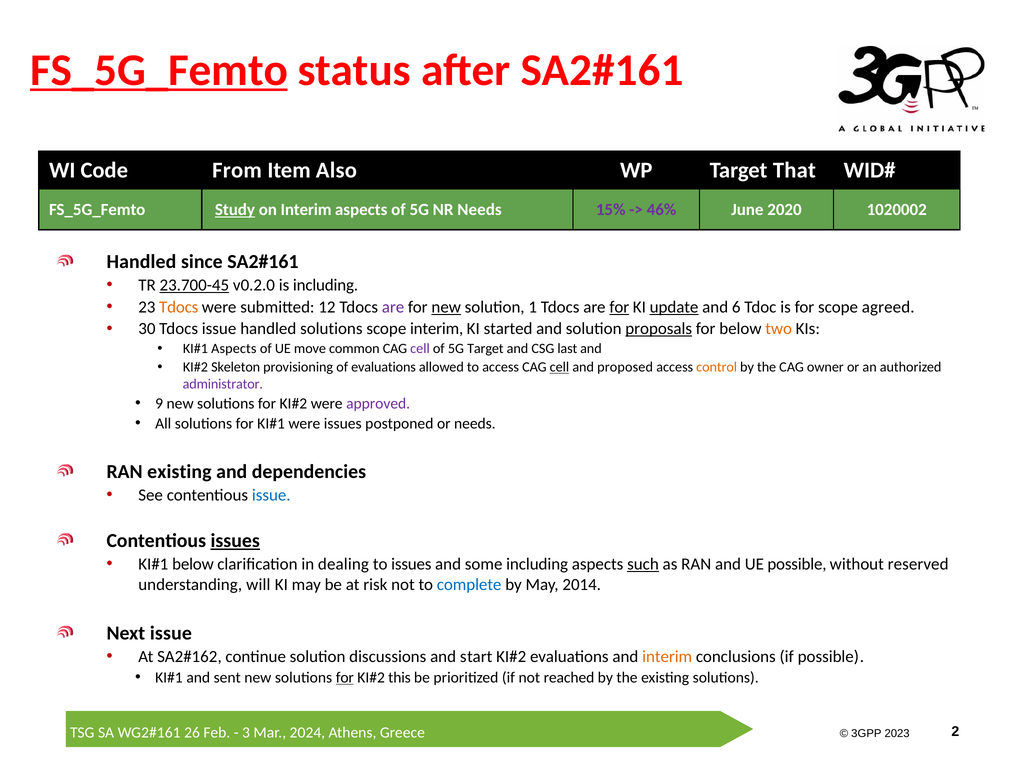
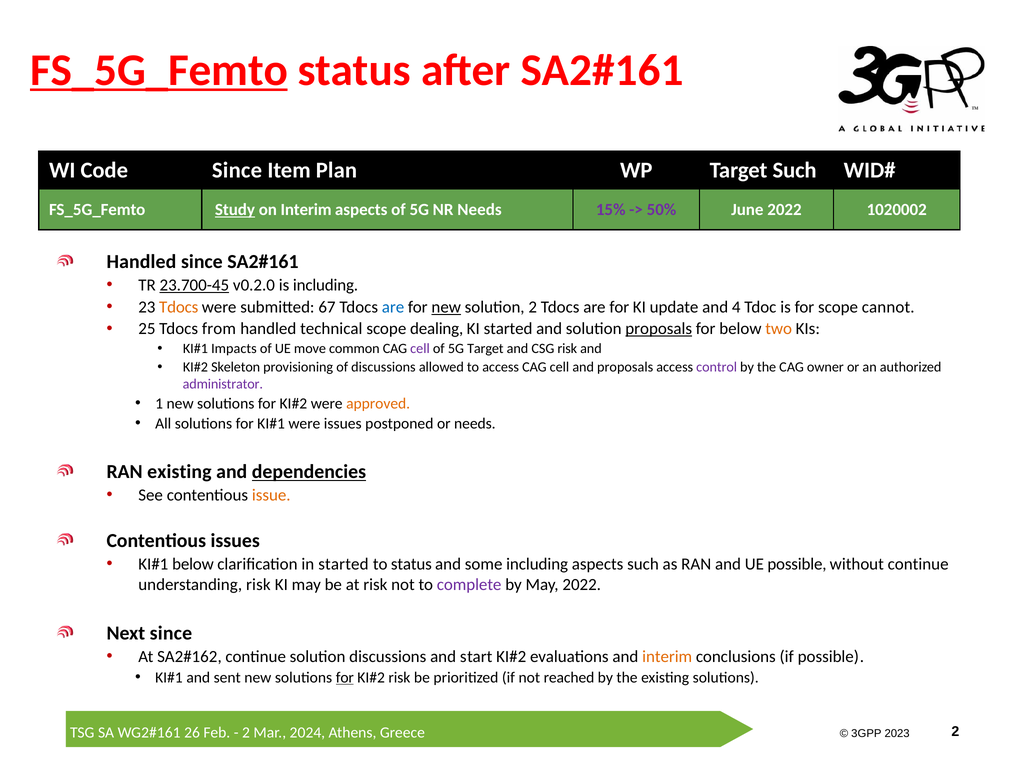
Code From: From -> Since
Also: Also -> Plan
Target That: That -> Such
46%: 46% -> 50%
June 2020: 2020 -> 2022
12: 12 -> 67
are at (393, 307) colour: purple -> blue
solution 1: 1 -> 2
for at (619, 307) underline: present -> none
update underline: present -> none
6: 6 -> 4
agreed: agreed -> cannot
30: 30 -> 25
Tdocs issue: issue -> from
handled solutions: solutions -> technical
scope interim: interim -> dealing
Aspects at (234, 348): Aspects -> Impacts
CSG last: last -> risk
of evaluations: evaluations -> discussions
cell at (559, 367) underline: present -> none
and proposed: proposed -> proposals
control colour: orange -> purple
9: 9 -> 1
approved colour: purple -> orange
dependencies underline: none -> present
issue at (271, 495) colour: blue -> orange
issues at (235, 540) underline: present -> none
in dealing: dealing -> started
to issues: issues -> status
such at (643, 563) underline: present -> none
without reserved: reserved -> continue
understanding will: will -> risk
complete colour: blue -> purple
May 2014: 2014 -> 2022
Next issue: issue -> since
this at (399, 677): this -> risk
3 at (246, 732): 3 -> 2
